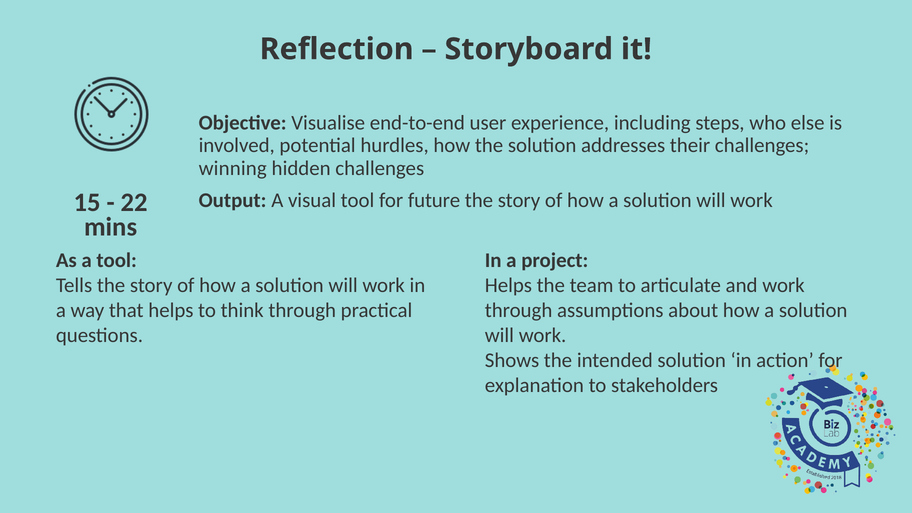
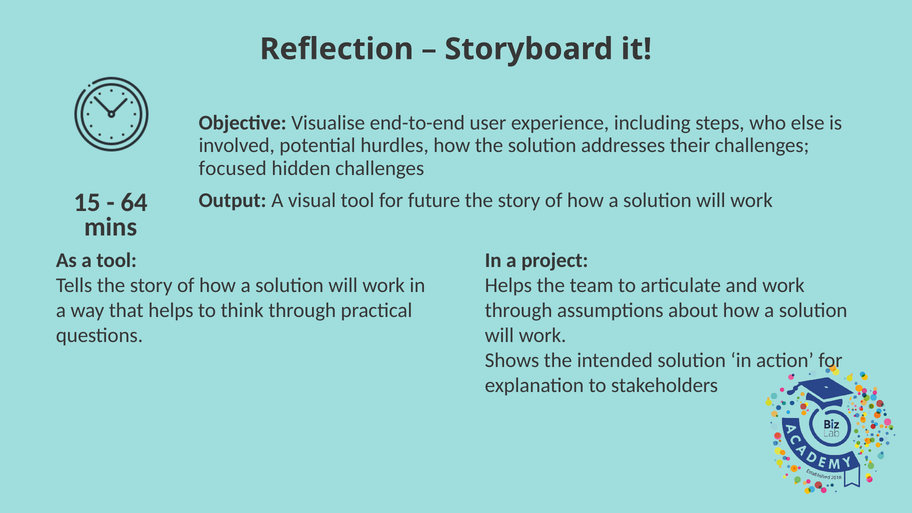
winning: winning -> focused
22: 22 -> 64
